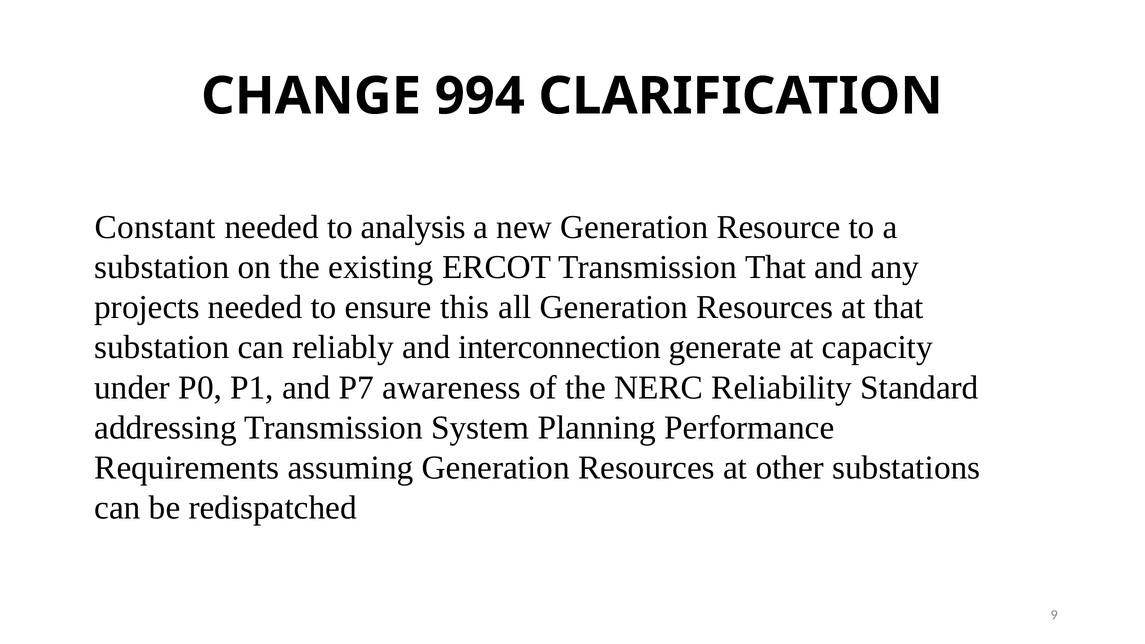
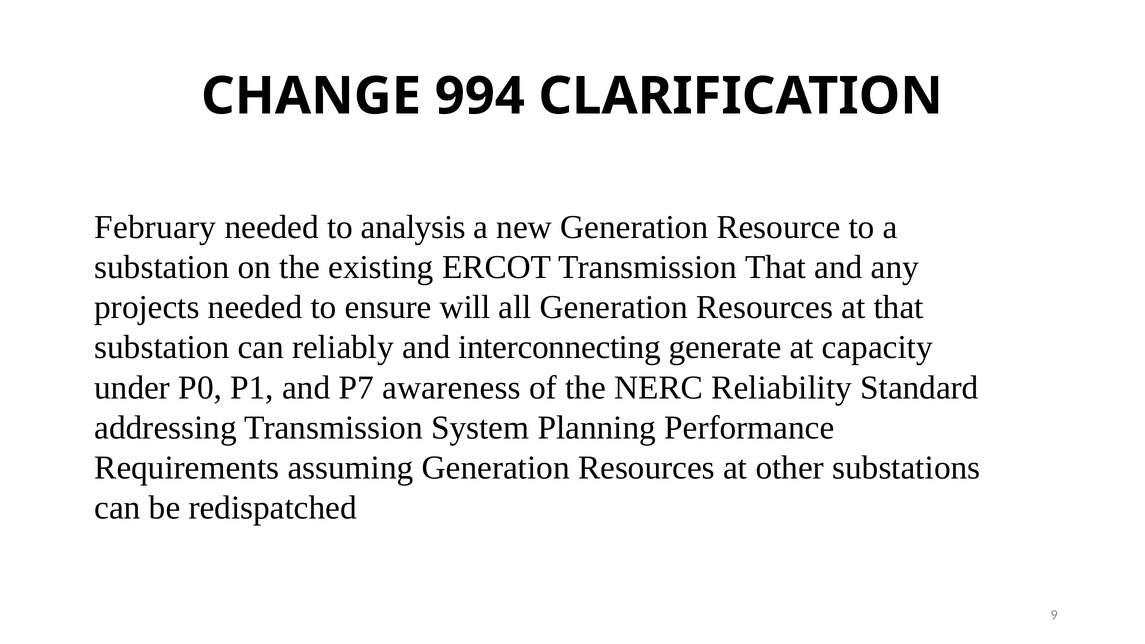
Constant: Constant -> February
this: this -> will
interconnection: interconnection -> interconnecting
